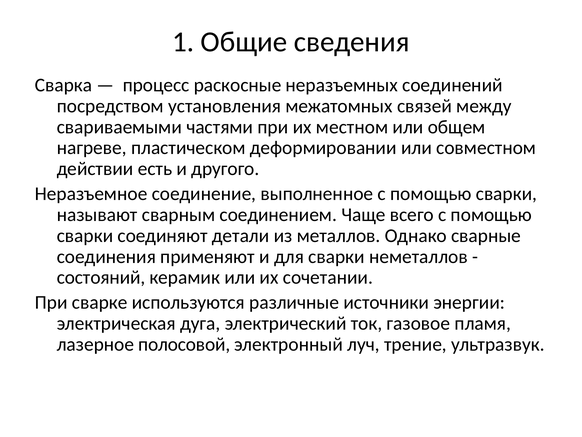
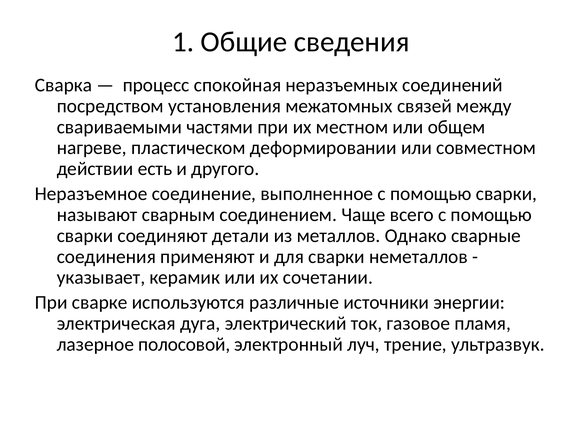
раскосные: раскосные -> спокойная
состояний: состояний -> указывает
